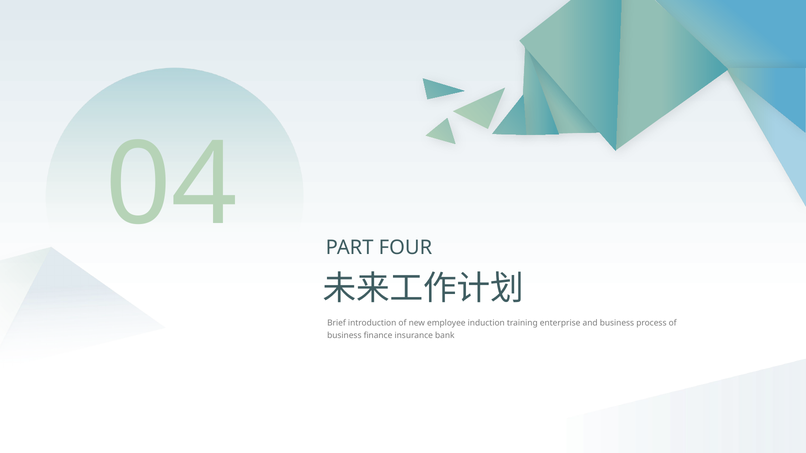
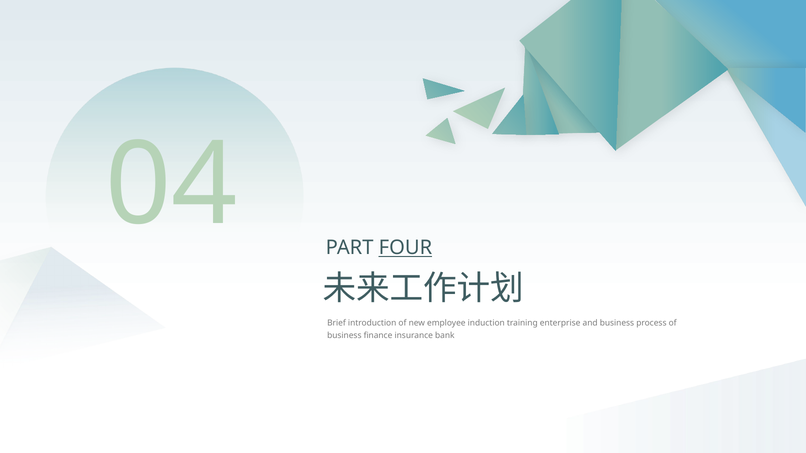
FOUR underline: none -> present
